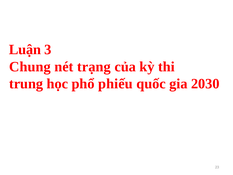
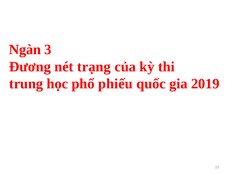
Luận: Luận -> Ngàn
Chung: Chung -> Đương
2030: 2030 -> 2019
